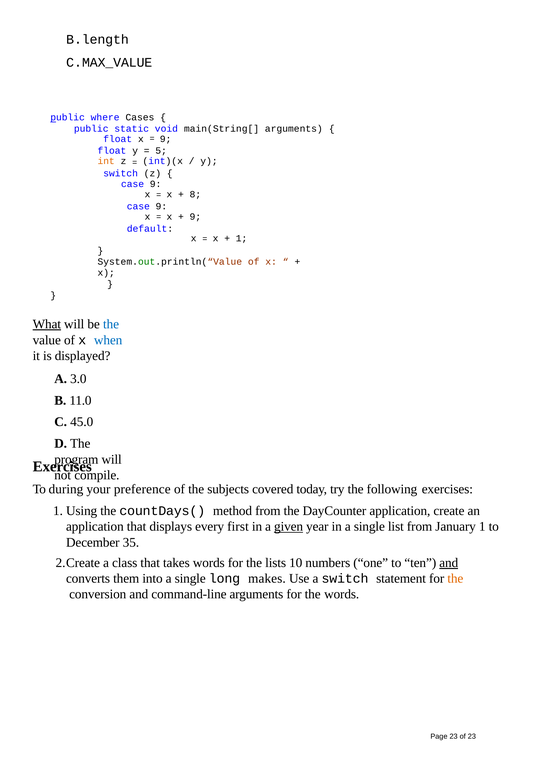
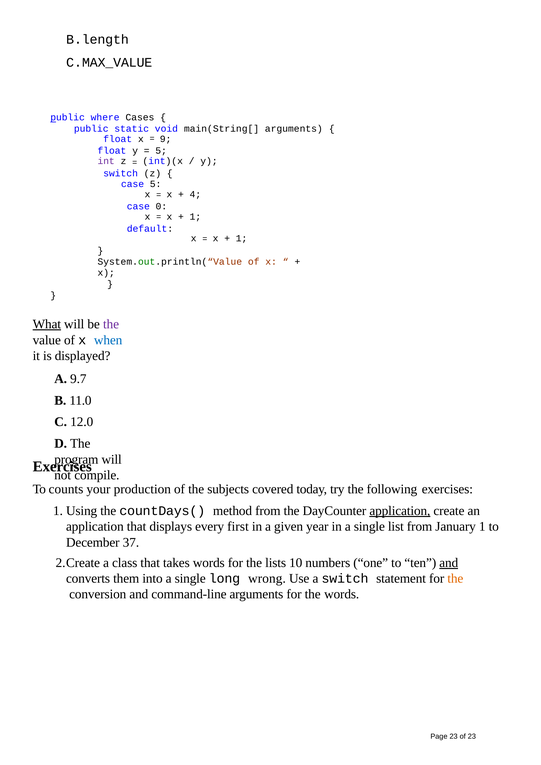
int colour: orange -> purple
9 at (156, 184): 9 -> 5
8: 8 -> 4
9 at (161, 207): 9 -> 0
9 at (195, 217): 9 -> 1
the at (111, 324) colour: blue -> purple
3.0: 3.0 -> 9.7
45.0: 45.0 -> 12.0
during: during -> counts
preference: preference -> production
application at (400, 511) underline: none -> present
given underline: present -> none
35: 35 -> 37
makes: makes -> wrong
